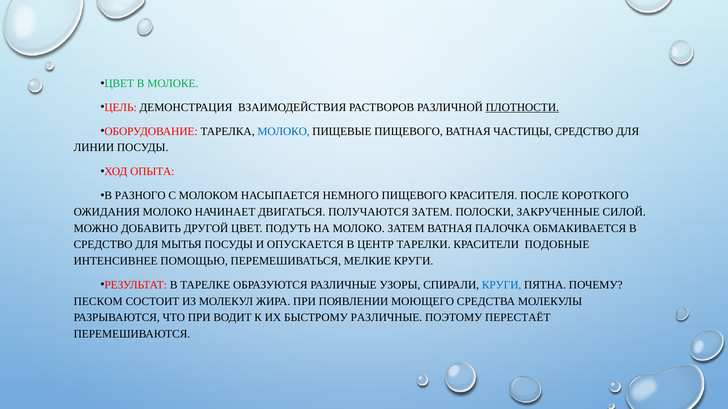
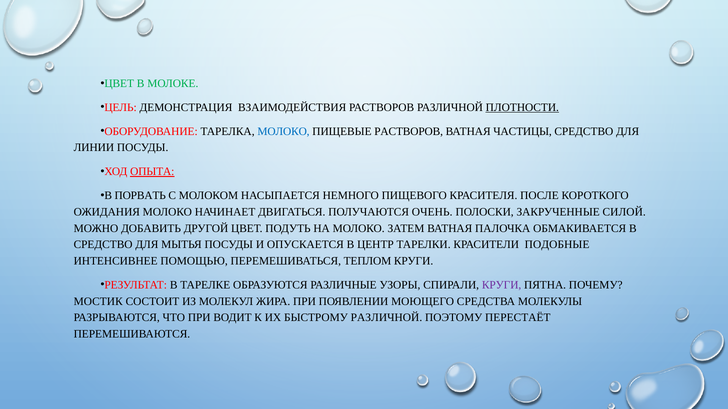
ПИЩЕВЫЕ ПИЩЕВОГО: ПИЩЕВОГО -> РАСТВОРОВ
ОПЫТА underline: none -> present
РАЗНОГО: РАЗНОГО -> ПОРВАТЬ
ПОЛУЧАЮТСЯ ЗАТЕМ: ЗАТЕМ -> ОЧЕНЬ
МЕЛКИЕ: МЕЛКИЕ -> ТЕПЛОМ
КРУГИ at (502, 285) colour: blue -> purple
ПЕСКОМ: ПЕСКОМ -> МОСТИК
БЫСТРОМУ РАЗЛИЧНЫЕ: РАЗЛИЧНЫЕ -> РАЗЛИЧНОЙ
